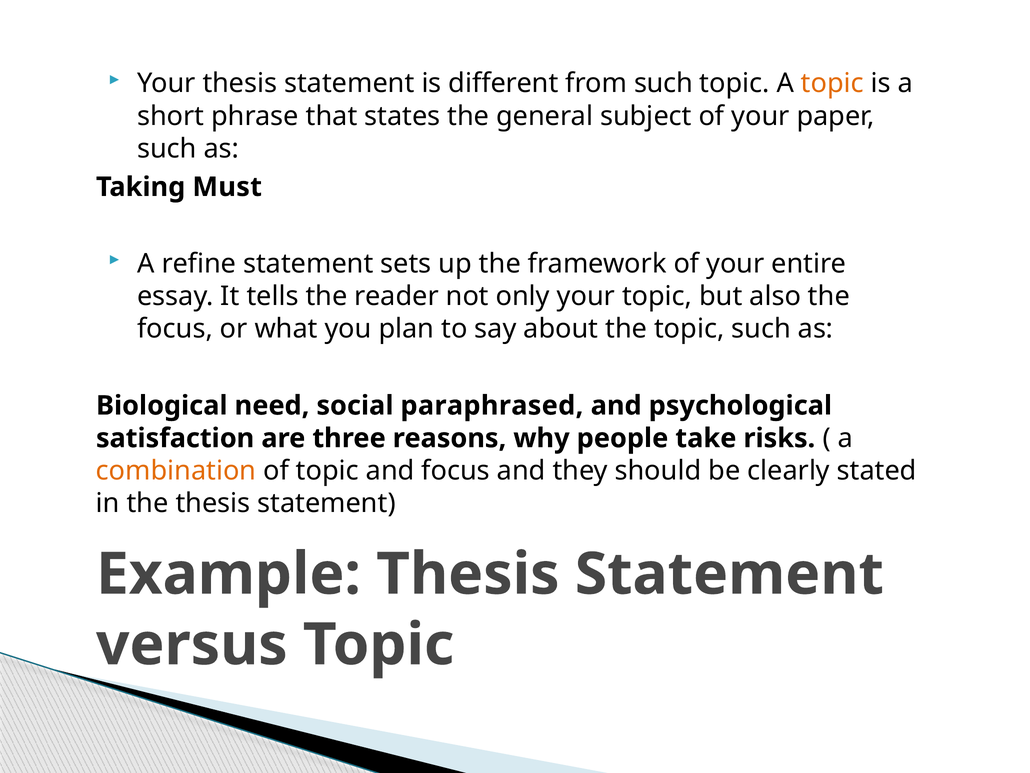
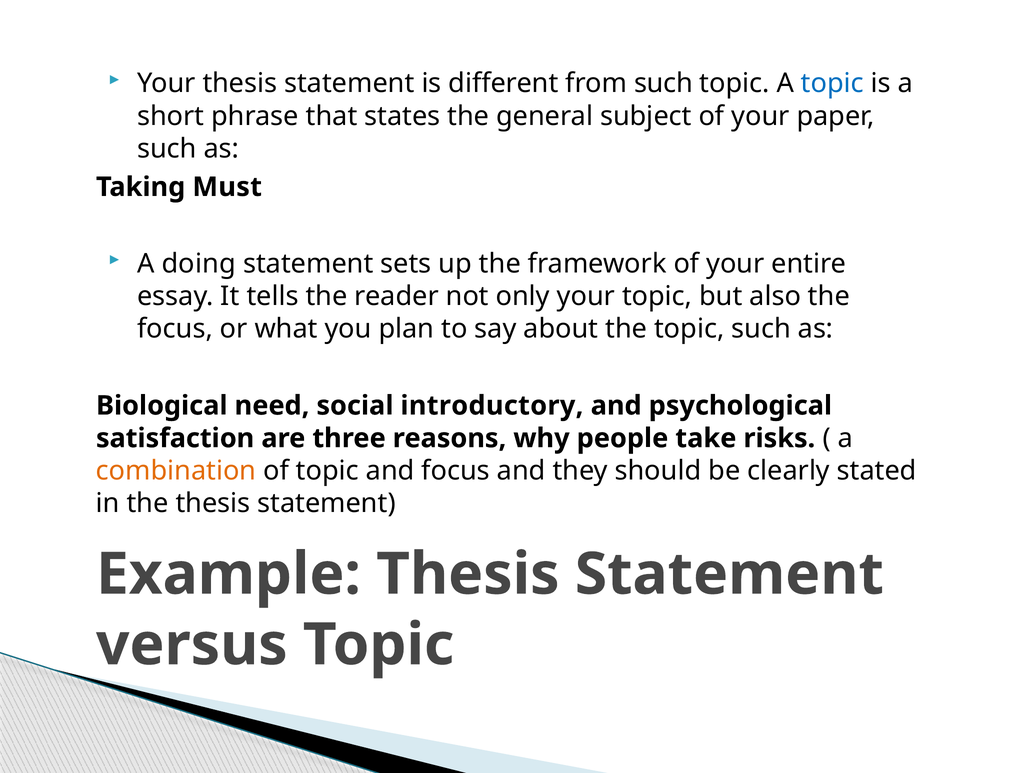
topic at (832, 83) colour: orange -> blue
refine: refine -> doing
paraphrased: paraphrased -> introductory
